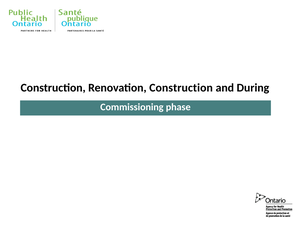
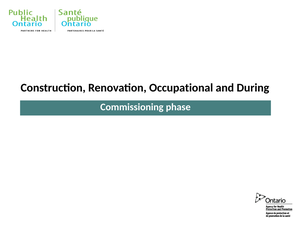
Renovation Construction: Construction -> Occupational
